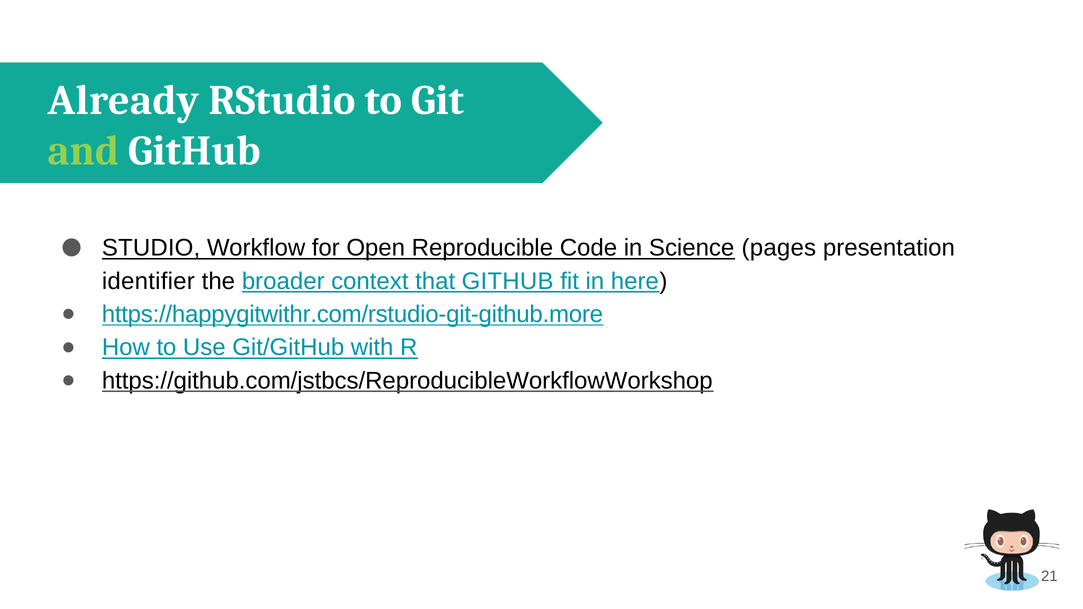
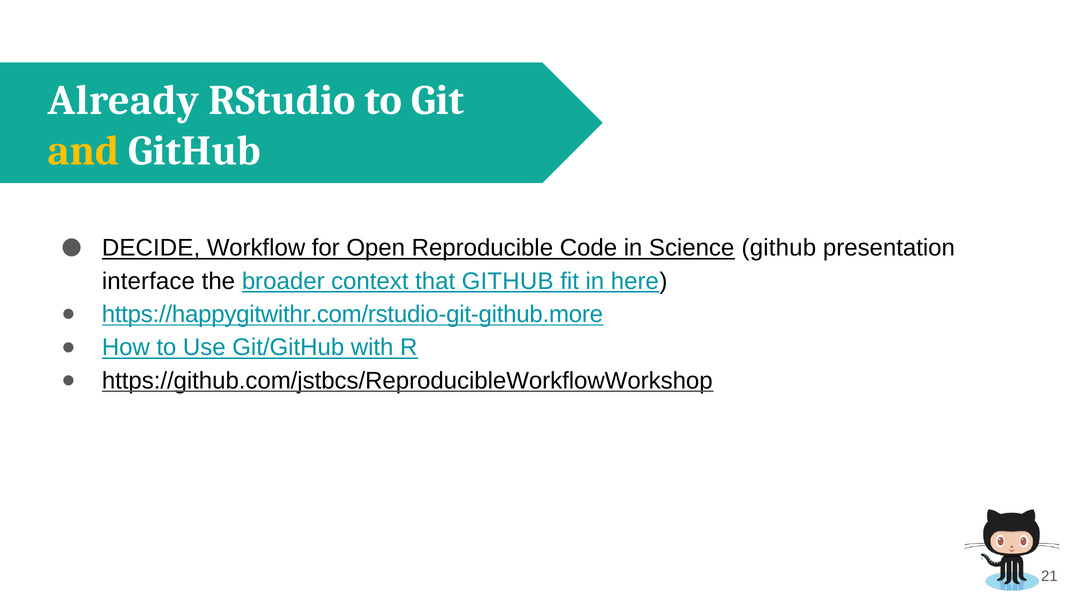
and colour: light green -> yellow
STUDIO: STUDIO -> DECIDE
Science pages: pages -> github
identifier: identifier -> interface
